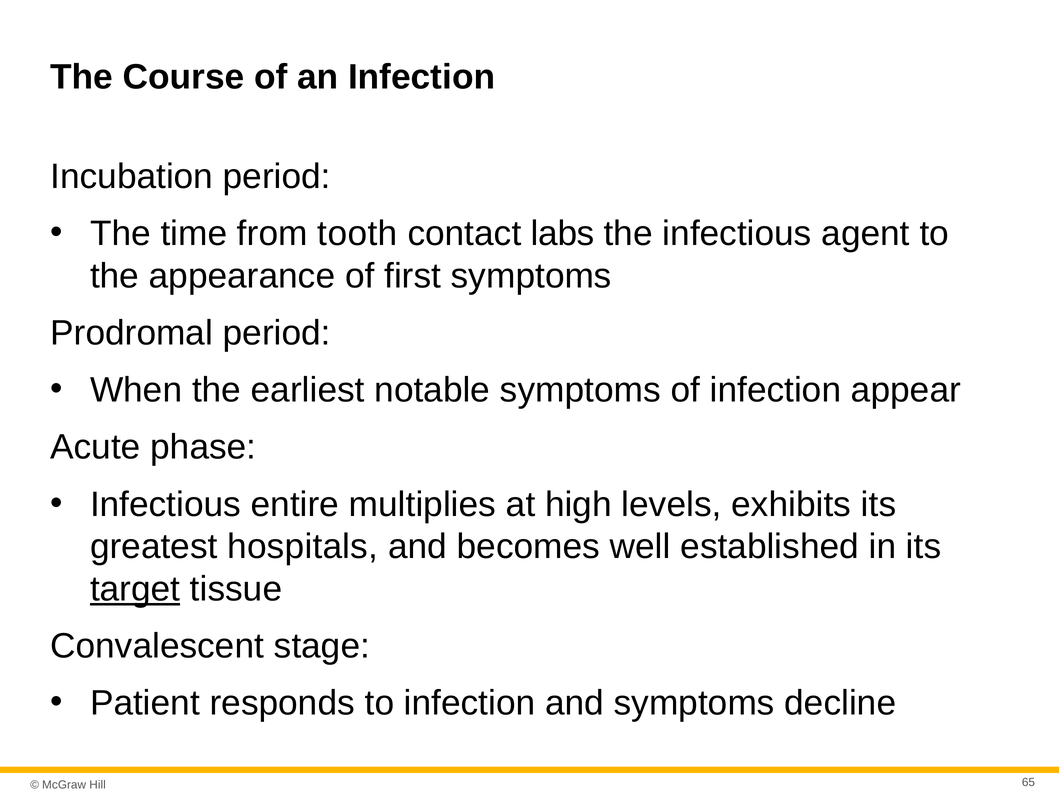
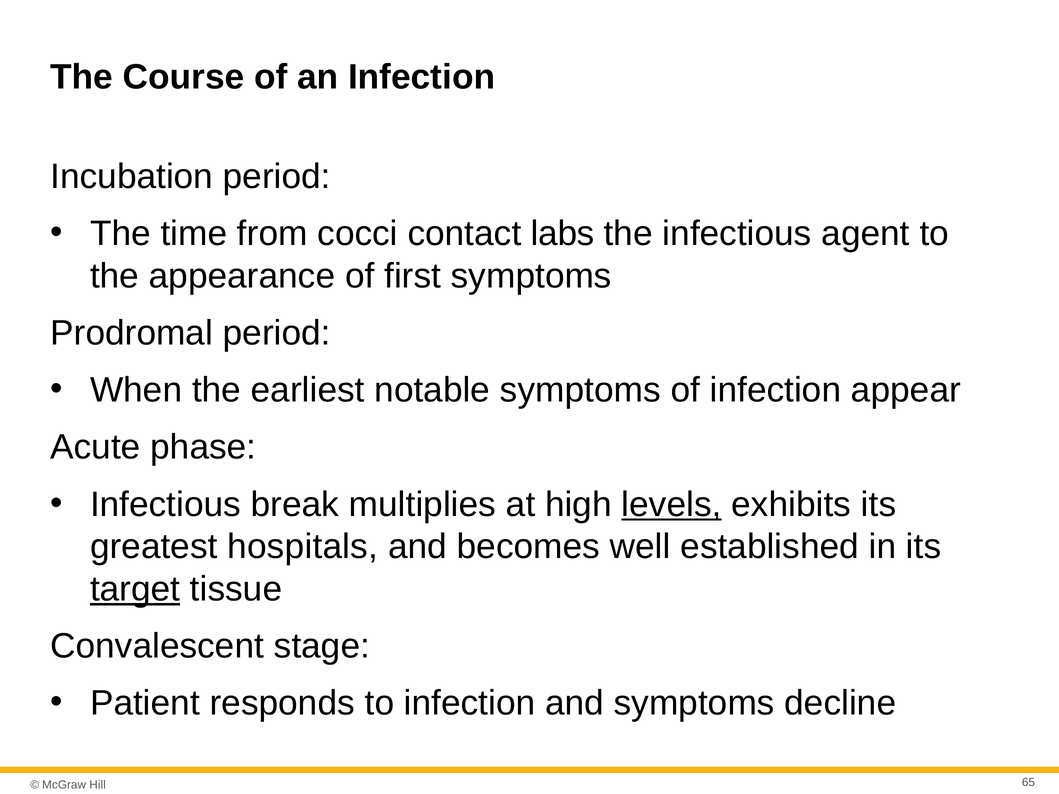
tooth: tooth -> cocci
entire: entire -> break
levels underline: none -> present
